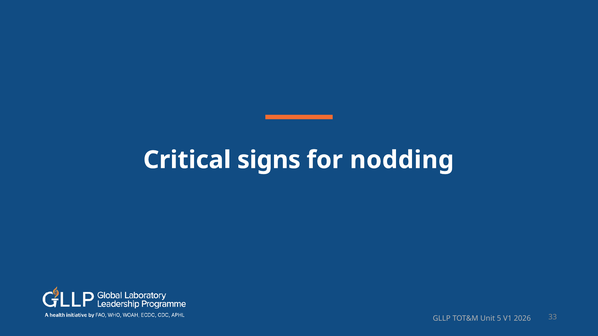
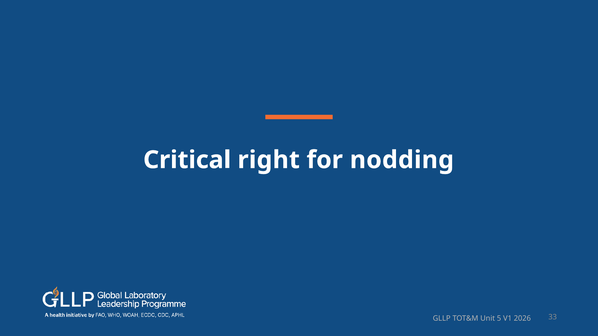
signs: signs -> right
